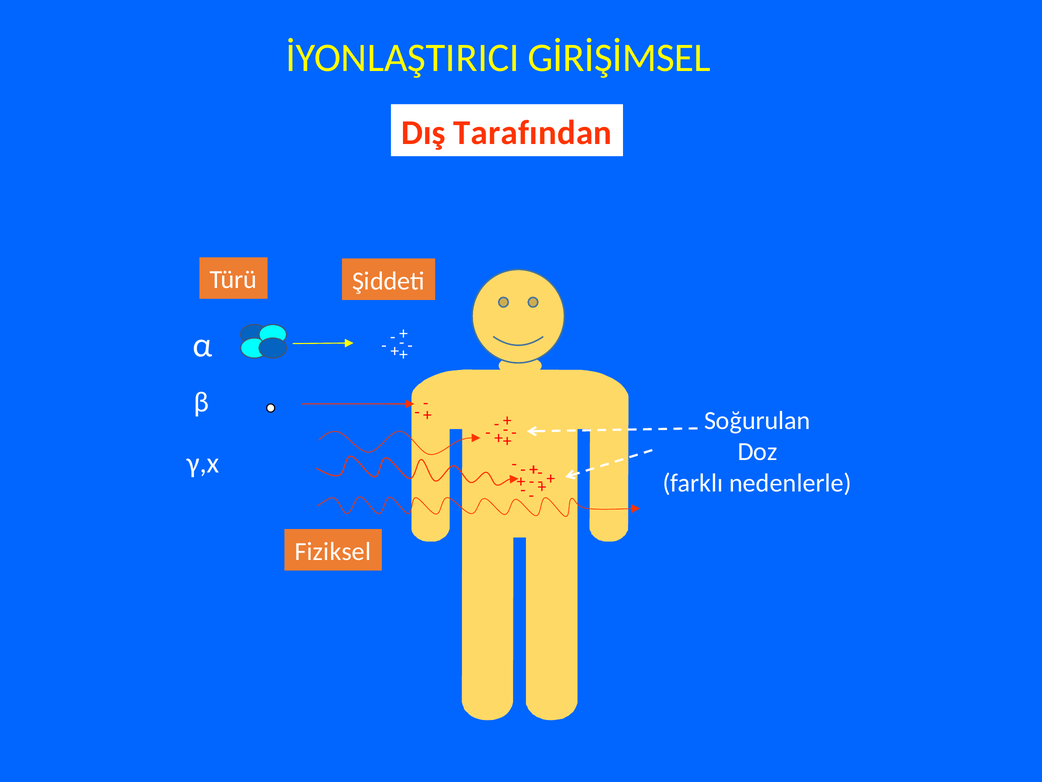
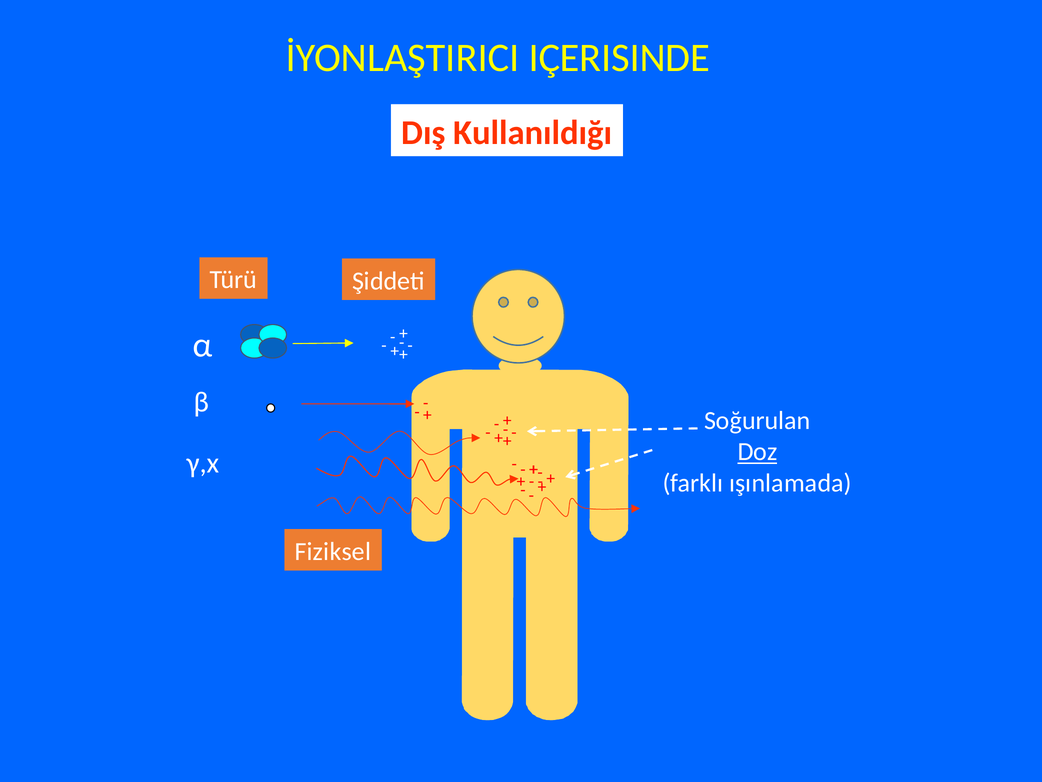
GİRİŞİMSEL: GİRİŞİMSEL -> IÇERISINDE
Tarafından: Tarafından -> Kullanıldığı
Doz underline: none -> present
nedenlerle: nedenlerle -> ışınlamada
